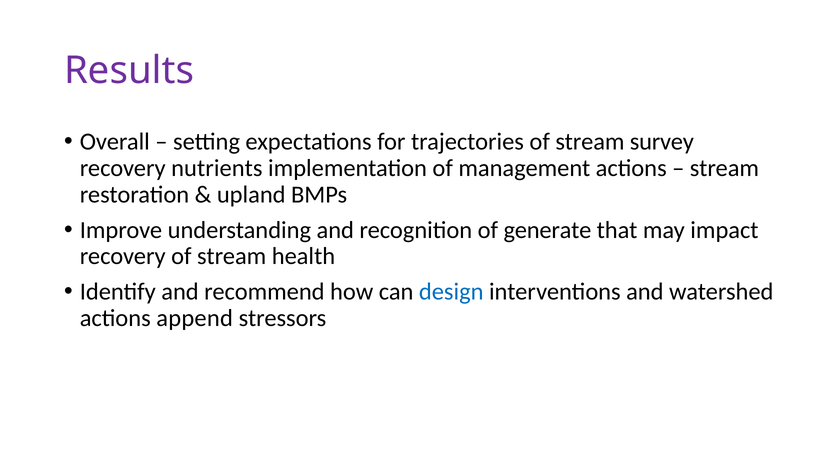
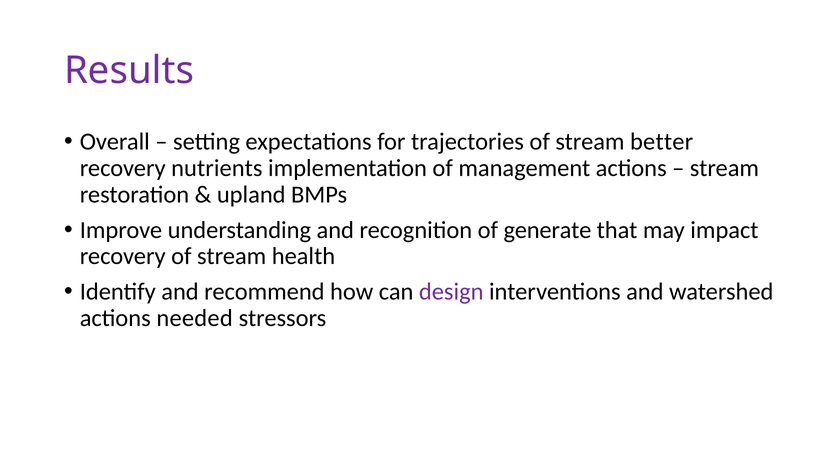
survey: survey -> better
design colour: blue -> purple
append: append -> needed
